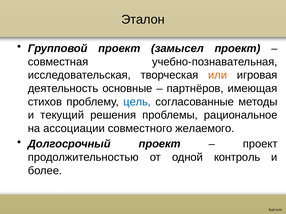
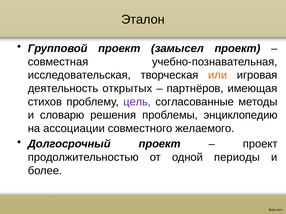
основные: основные -> открытых
цель colour: blue -> purple
текущий: текущий -> словарю
рациональное: рациональное -> энциклопедию
контроль: контроль -> периоды
